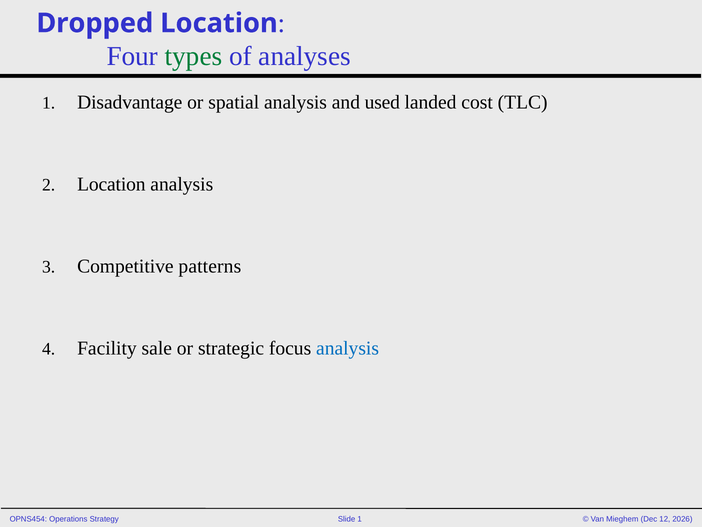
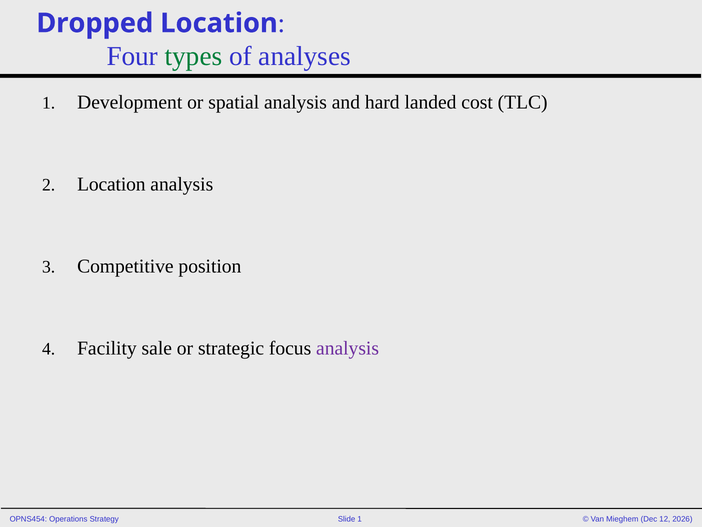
Disadvantage: Disadvantage -> Development
used: used -> hard
patterns: patterns -> position
analysis at (348, 348) colour: blue -> purple
